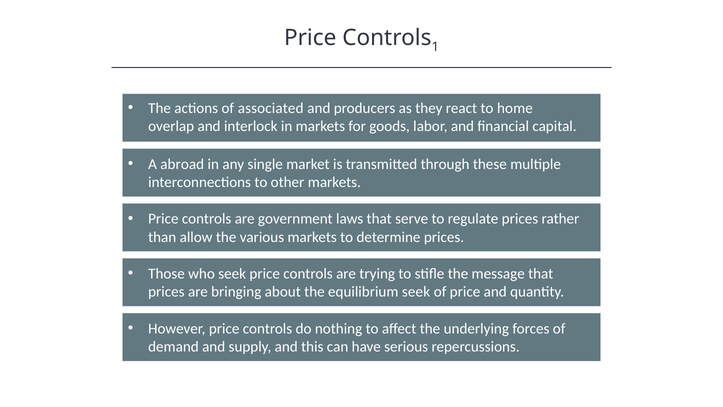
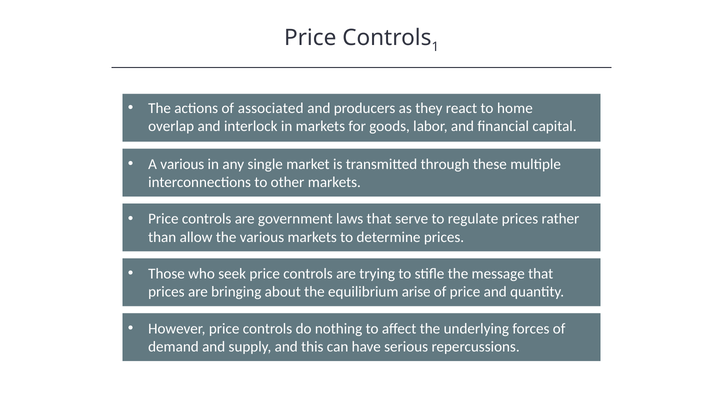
A abroad: abroad -> various
equilibrium seek: seek -> arise
